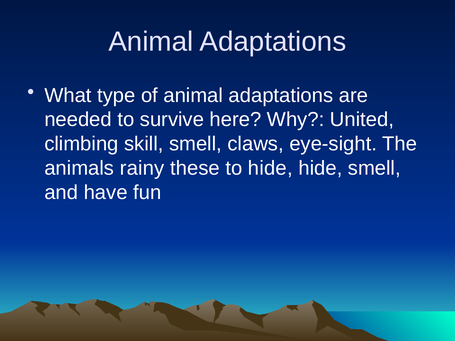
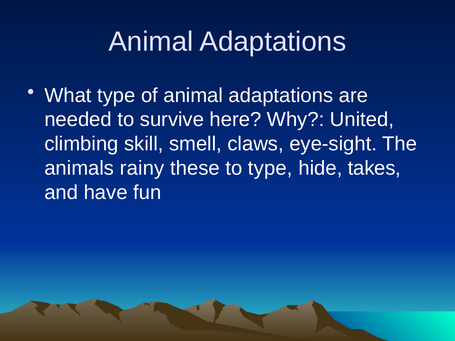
to hide: hide -> type
hide smell: smell -> takes
